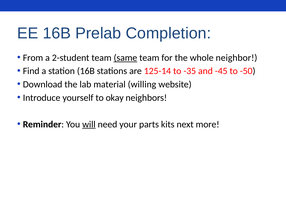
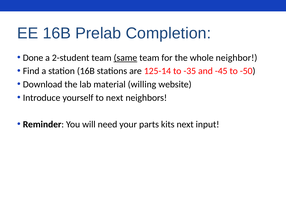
From: From -> Done
to okay: okay -> next
will underline: present -> none
more: more -> input
